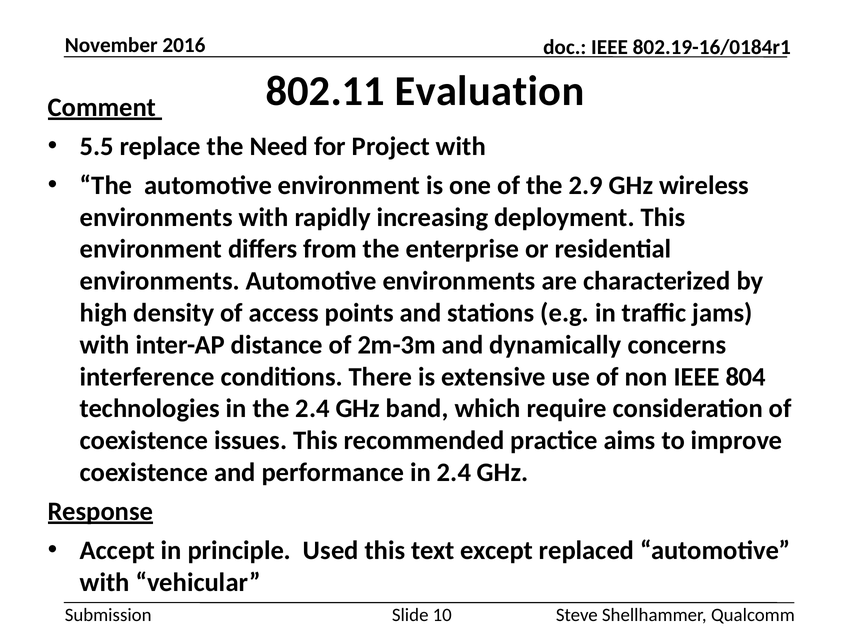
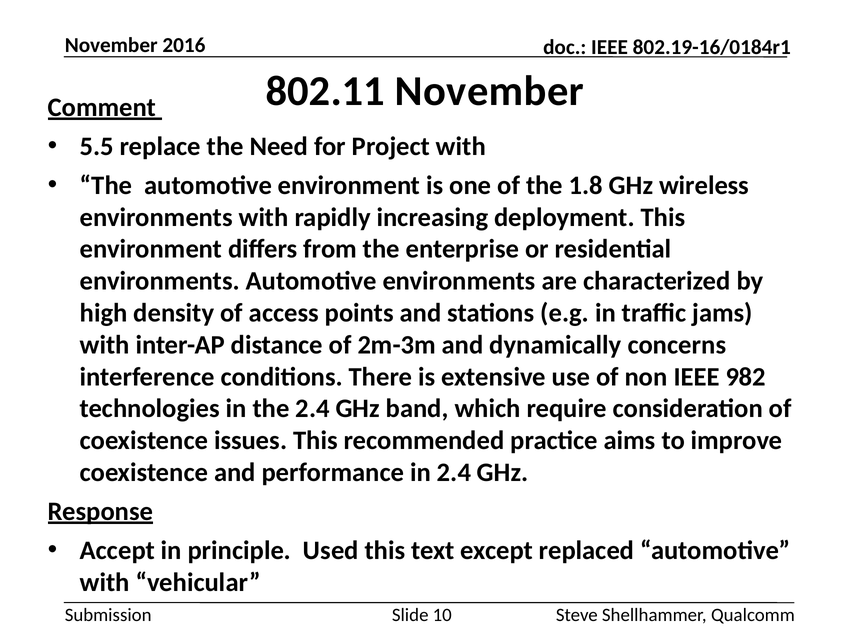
802.11 Evaluation: Evaluation -> November
2.9: 2.9 -> 1.8
804: 804 -> 982
